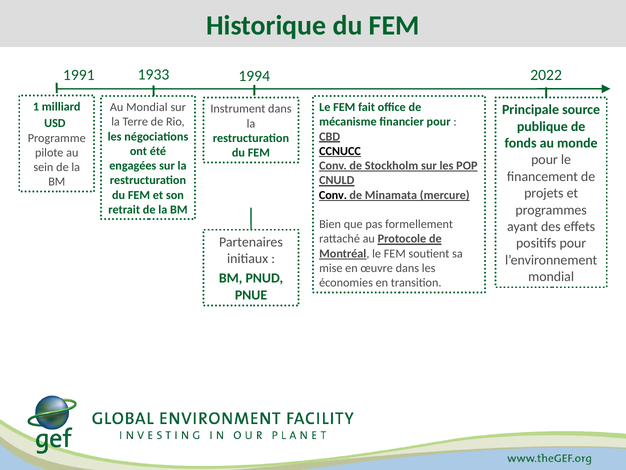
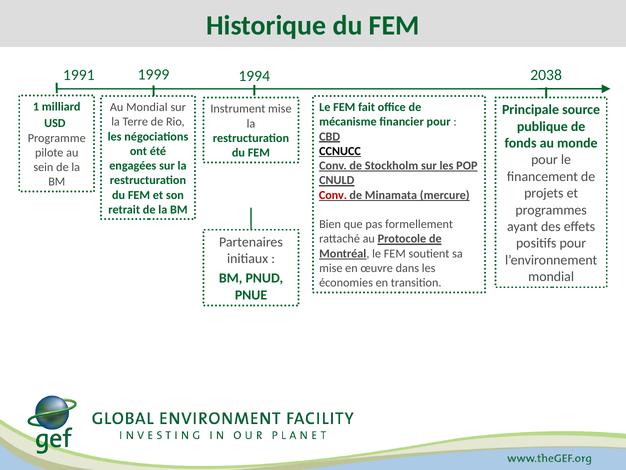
1933: 1933 -> 1999
2022: 2022 -> 2038
Instrument dans: dans -> mise
Conv at (333, 195) colour: black -> red
